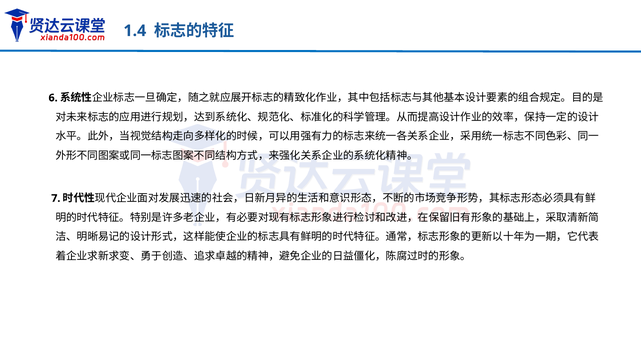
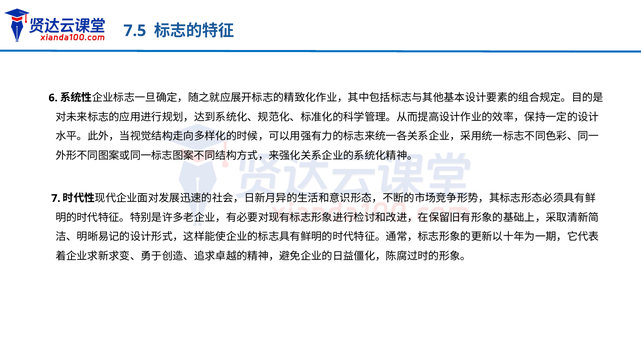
1.4: 1.4 -> 7.5
